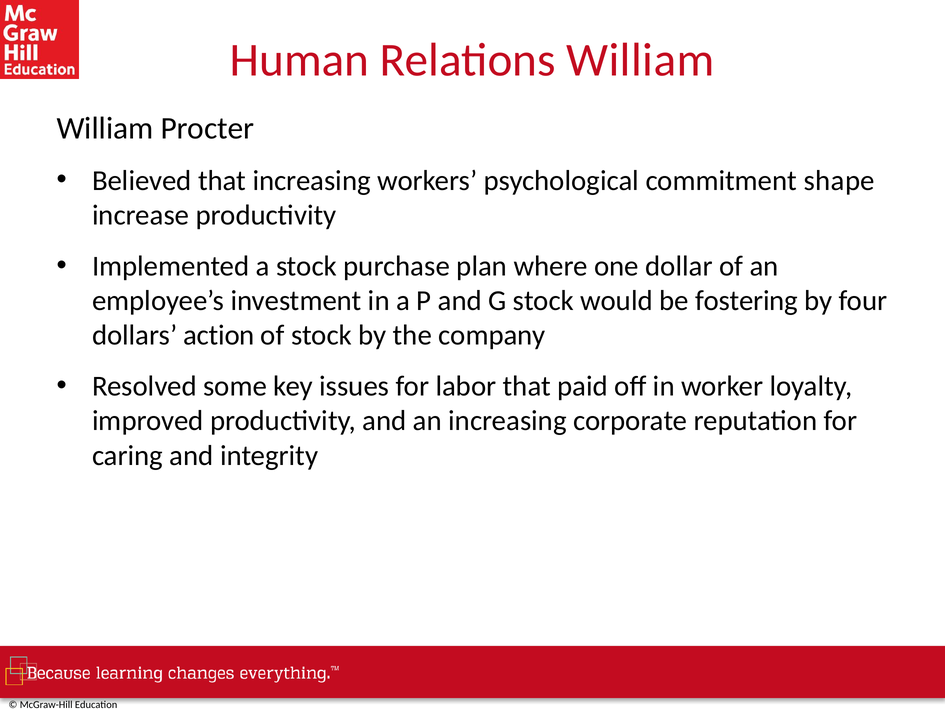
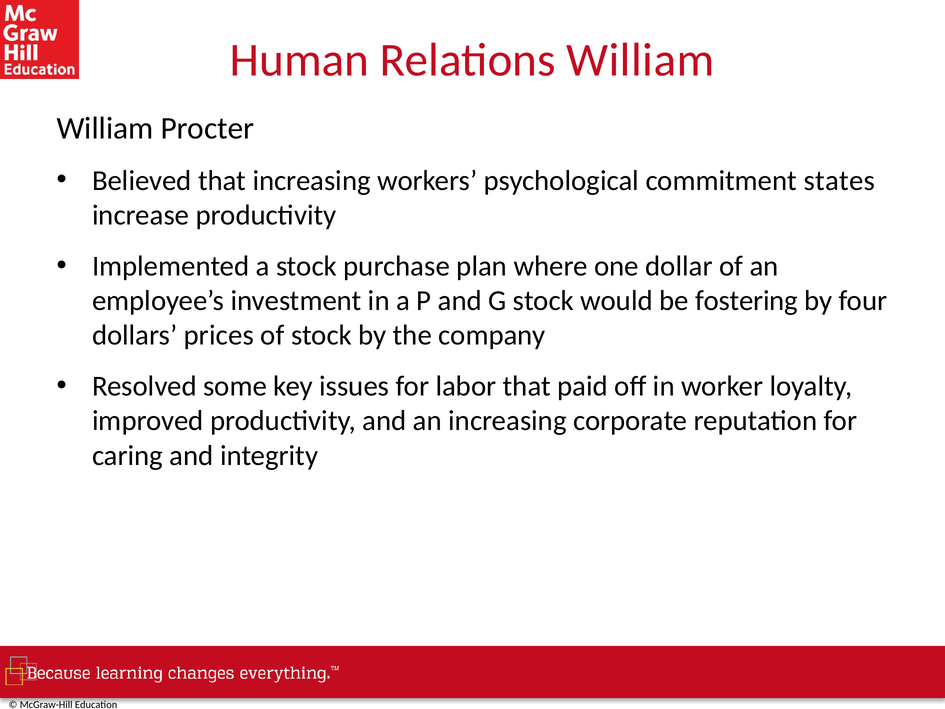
shape: shape -> states
action: action -> prices
